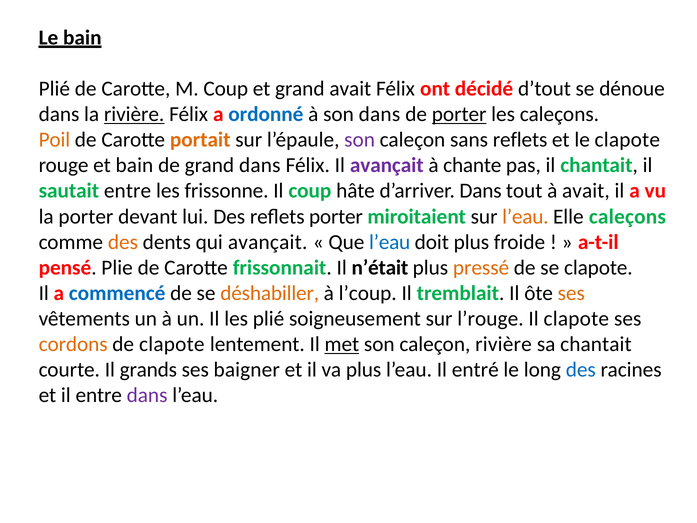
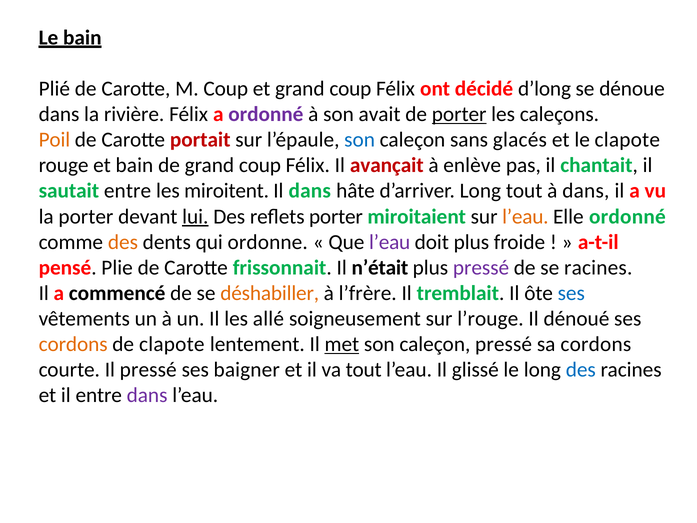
et grand avait: avait -> coup
d’tout: d’tout -> d’long
rivière at (134, 114) underline: present -> none
ordonné at (266, 114) colour: blue -> purple
son dans: dans -> avait
portait colour: orange -> red
son at (360, 140) colour: purple -> blue
sans reflets: reflets -> glacés
de grand dans: dans -> coup
avançait at (387, 165) colour: purple -> red
chante: chante -> enlève
frissonne: frissonne -> miroitent
Il coup: coup -> dans
d’arriver Dans: Dans -> Long
à avait: avait -> dans
lui underline: none -> present
Elle caleçons: caleçons -> ordonné
qui avançait: avançait -> ordonne
l’eau at (390, 242) colour: blue -> purple
pressé at (481, 267) colour: orange -> purple
se clapote: clapote -> racines
commencé colour: blue -> black
l’coup: l’coup -> l’frère
ses at (571, 293) colour: orange -> blue
les plié: plié -> allé
Il clapote: clapote -> dénoué
caleçon rivière: rivière -> pressé
sa chantait: chantait -> cordons
Il grands: grands -> pressé
va plus: plus -> tout
entré: entré -> glissé
